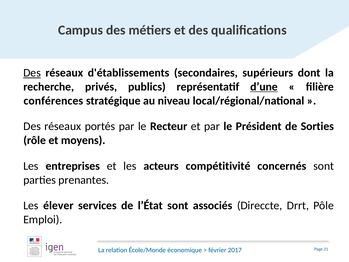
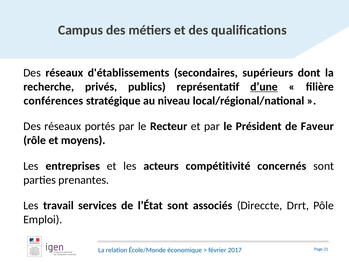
Des at (32, 73) underline: present -> none
Sorties: Sorties -> Faveur
élever: élever -> travail
